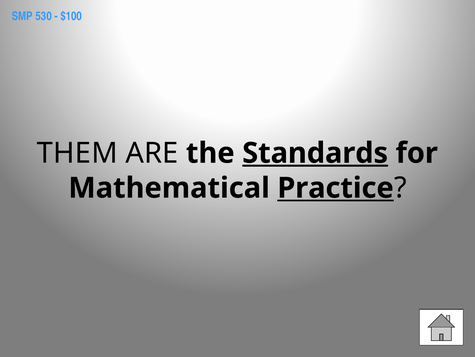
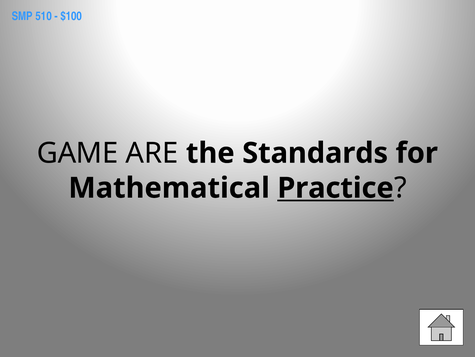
530: 530 -> 510
THEM: THEM -> GAME
Standards underline: present -> none
